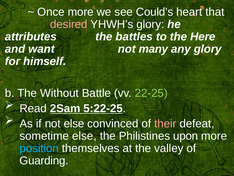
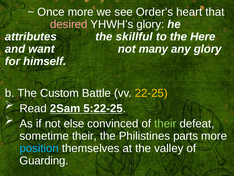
Could’s: Could’s -> Order’s
battles: battles -> skillful
Without: Without -> Custom
22-25 colour: light green -> yellow
their at (165, 123) colour: pink -> light green
sometime else: else -> their
upon: upon -> parts
